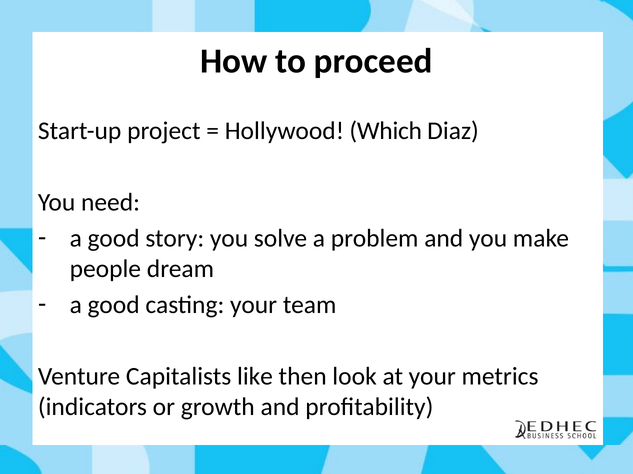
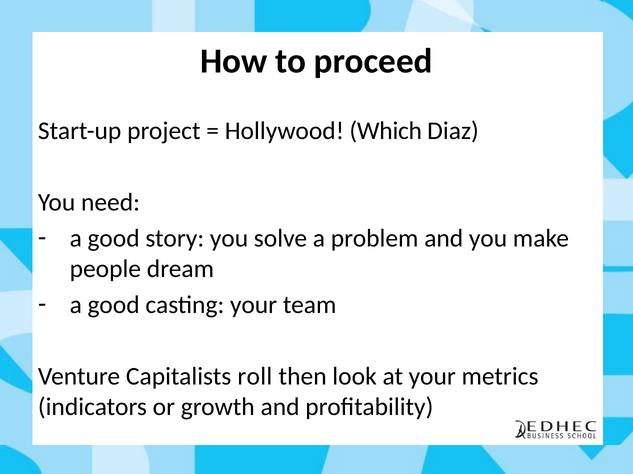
like: like -> roll
